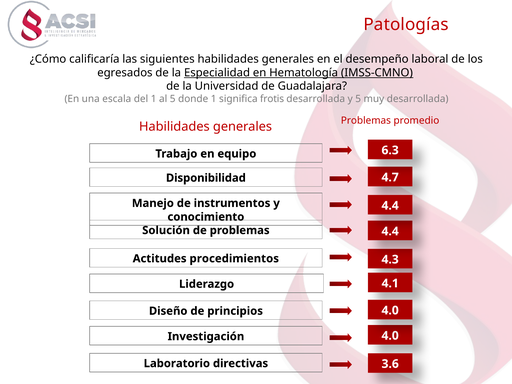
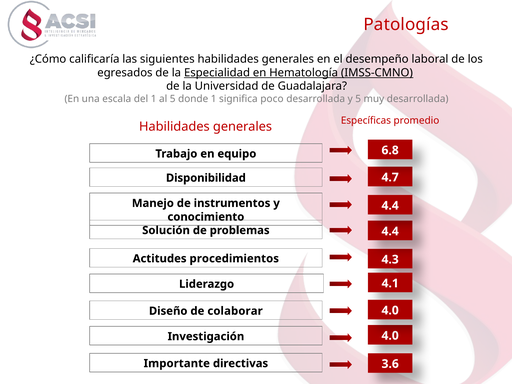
frotis: frotis -> poco
Problemas at (366, 121): Problemas -> Específicas
6.3: 6.3 -> 6.8
principios: principios -> colaborar
Laboratorio: Laboratorio -> Importante
